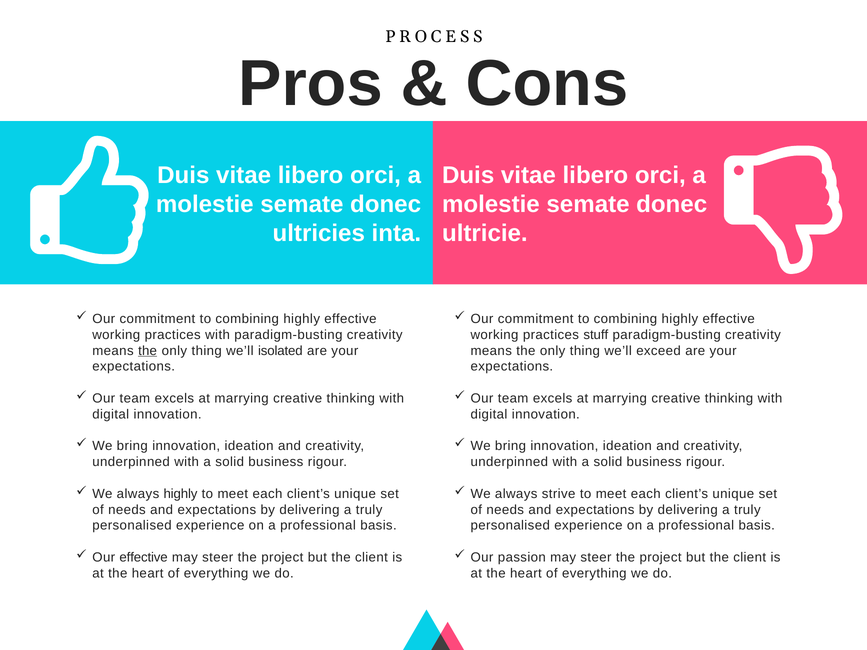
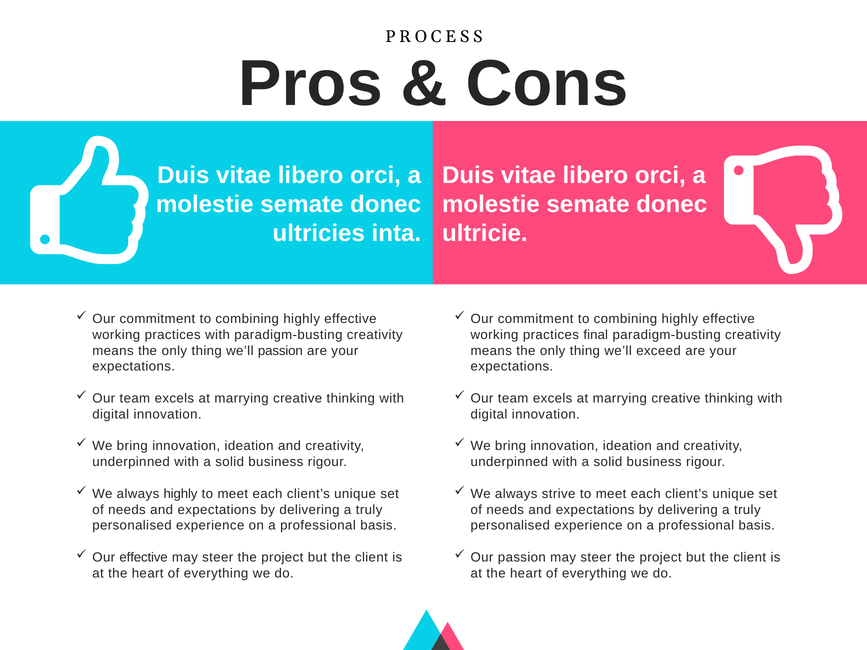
stuff: stuff -> final
the at (148, 351) underline: present -> none
we’ll isolated: isolated -> passion
